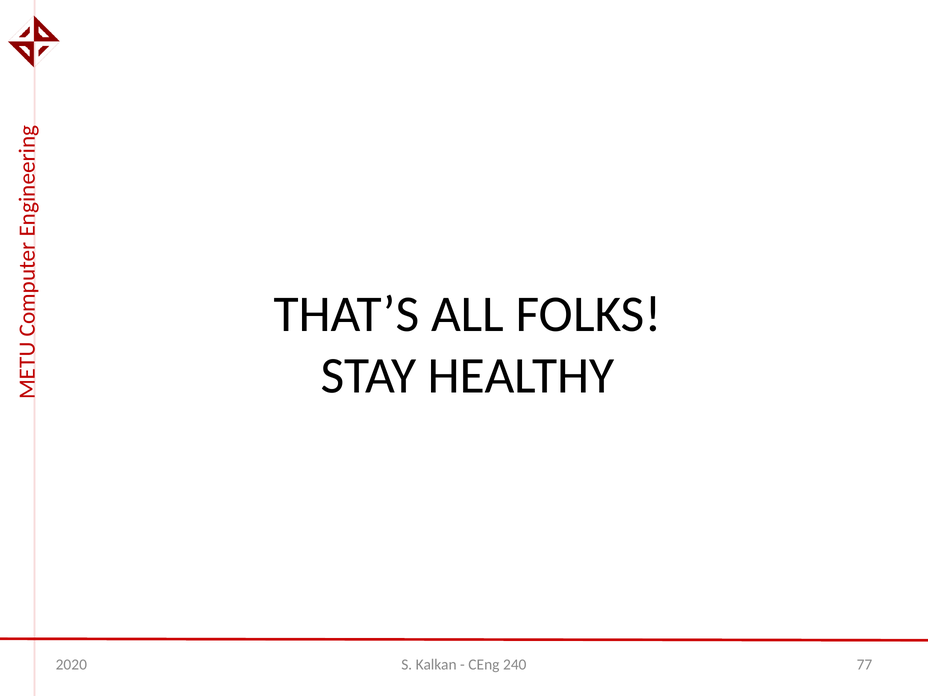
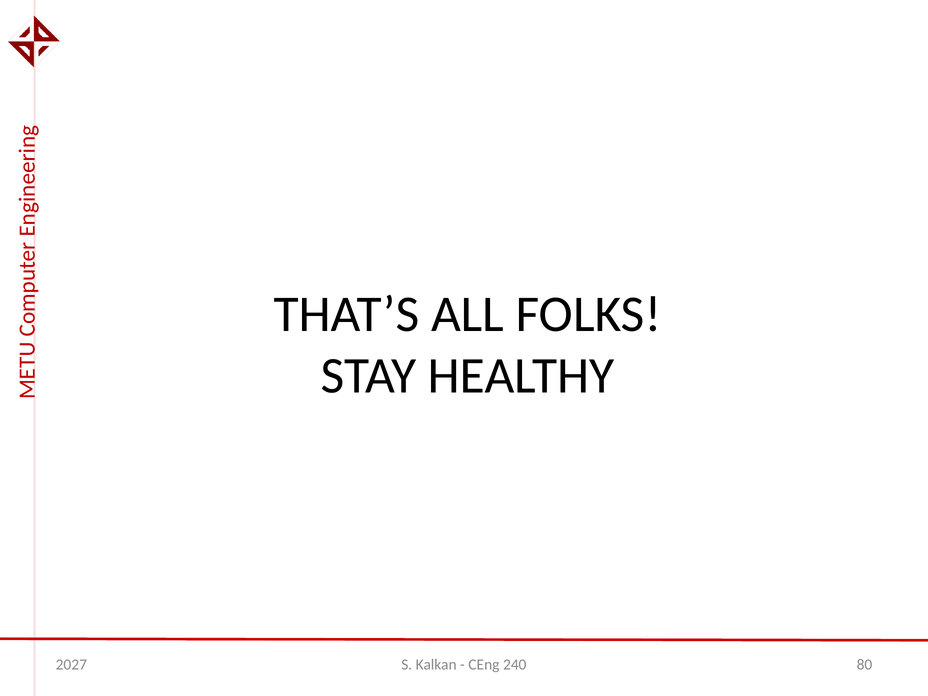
2020: 2020 -> 2027
77: 77 -> 80
